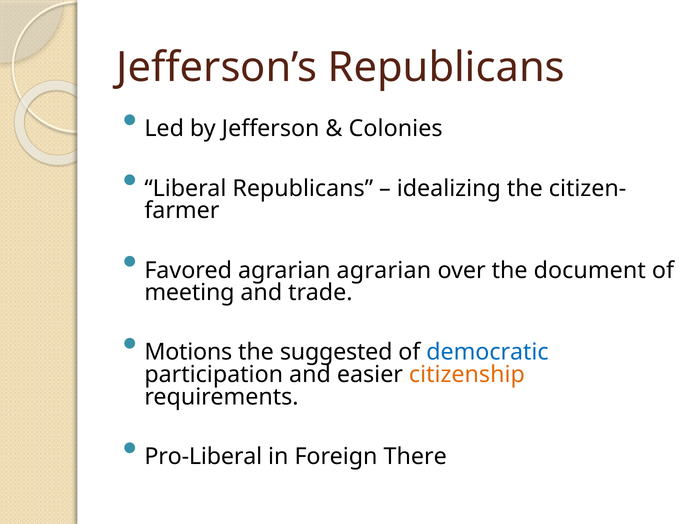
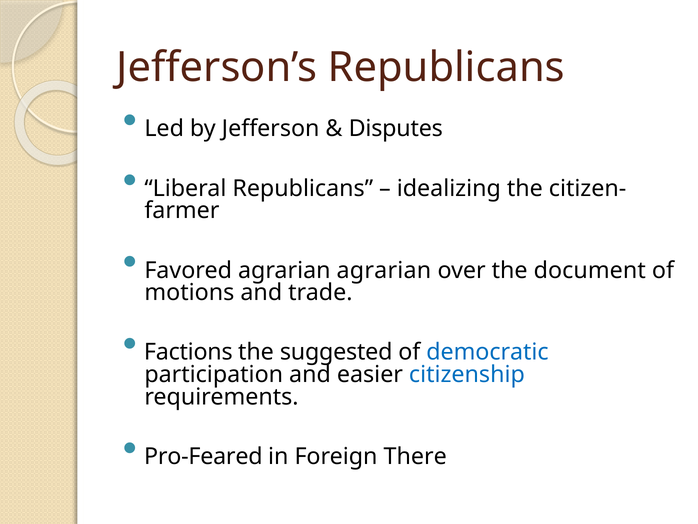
Colonies: Colonies -> Disputes
meeting: meeting -> motions
Motions: Motions -> Factions
citizenship colour: orange -> blue
Pro-Liberal: Pro-Liberal -> Pro-Feared
